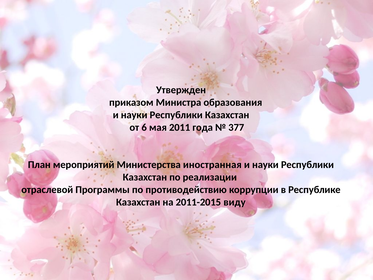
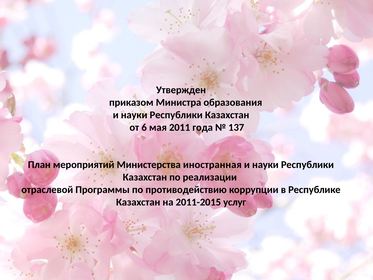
377: 377 -> 137
виду: виду -> услуг
